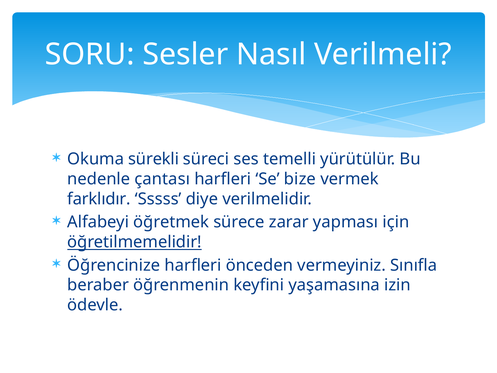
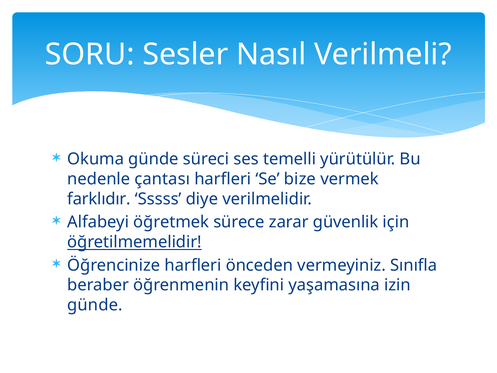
Okuma sürekli: sürekli -> günde
yapması: yapması -> güvenlik
ödevle at (95, 305): ödevle -> günde
